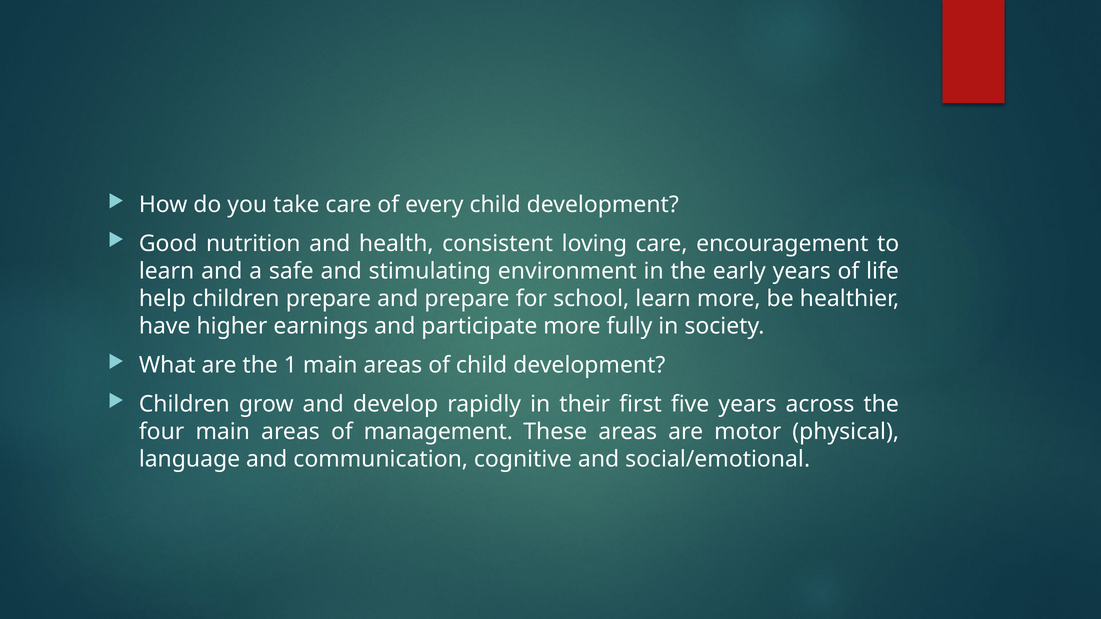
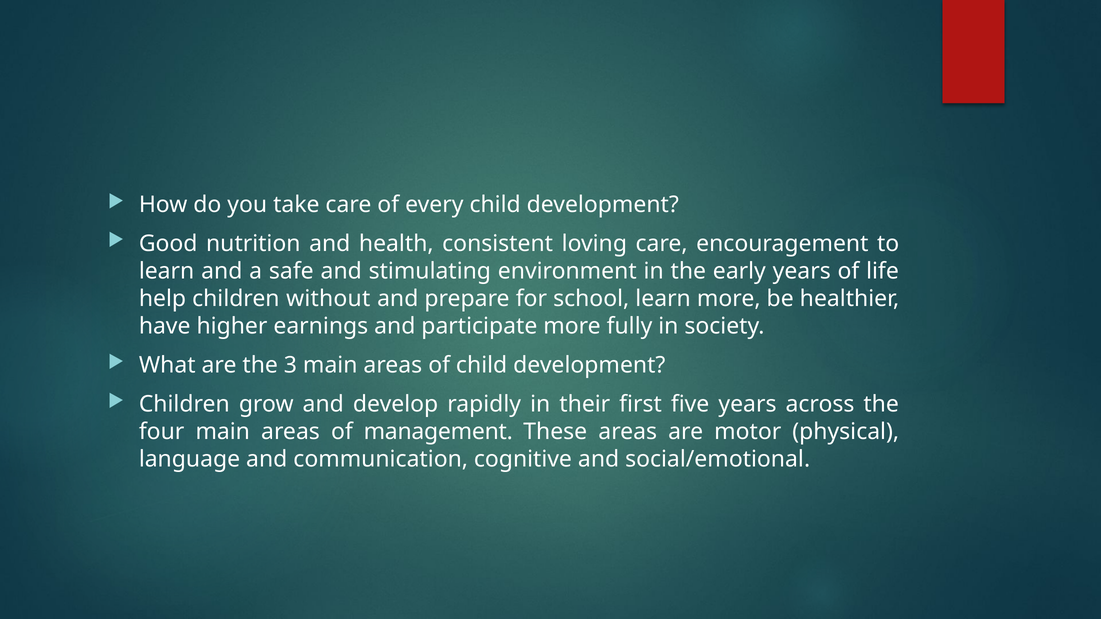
children prepare: prepare -> without
1: 1 -> 3
